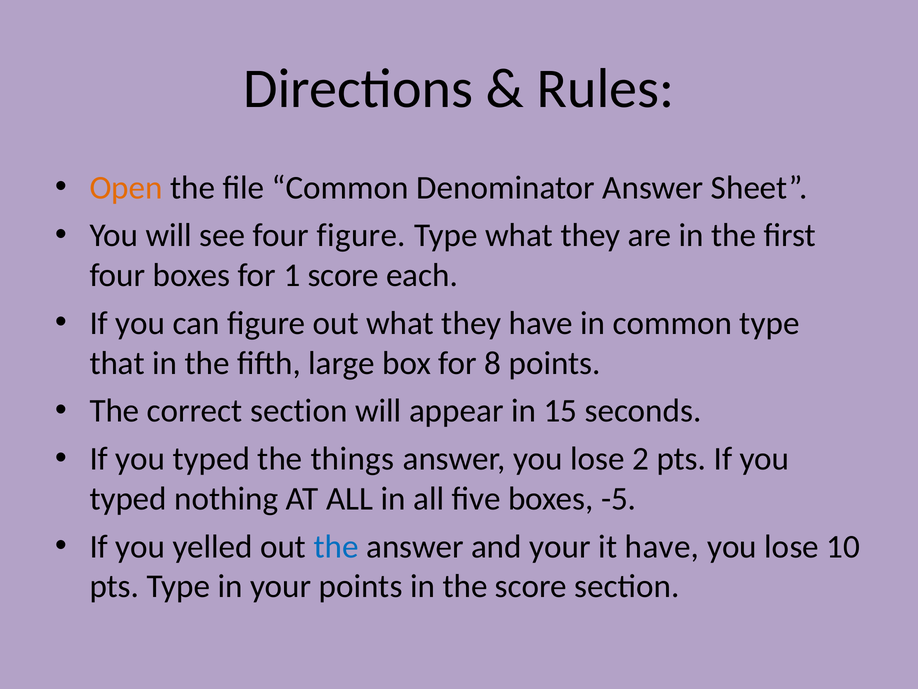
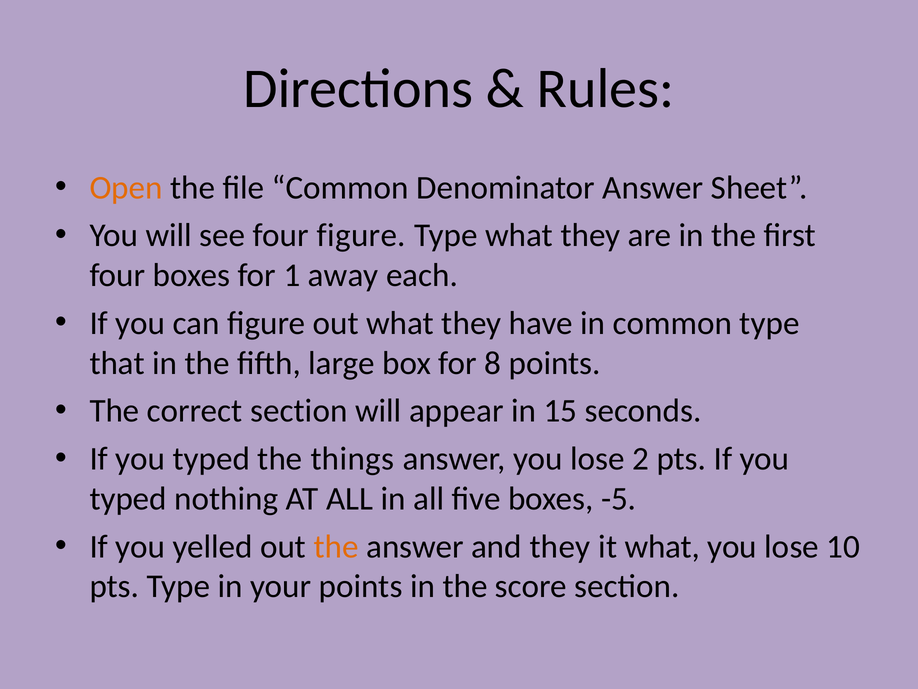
1 score: score -> away
the at (336, 546) colour: blue -> orange
and your: your -> they
it have: have -> what
